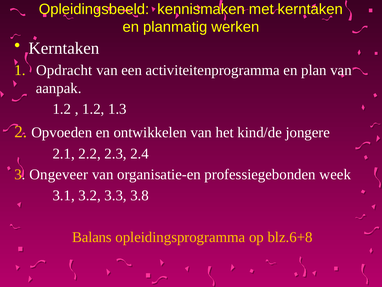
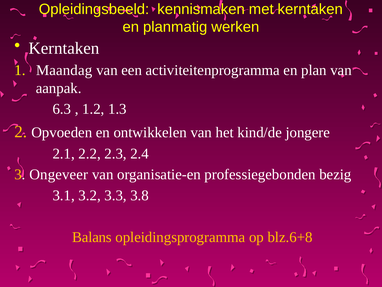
Opdracht: Opdracht -> Maandag
1.2 at (62, 109): 1.2 -> 6.3
week: week -> bezig
